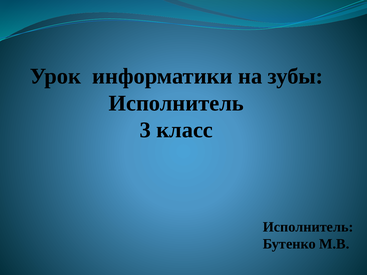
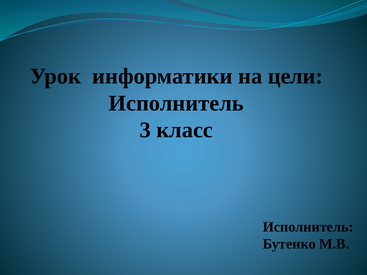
зубы: зубы -> цели
